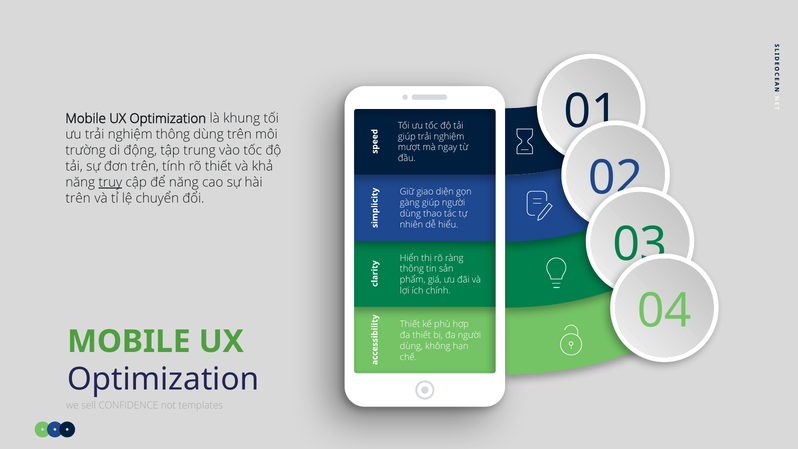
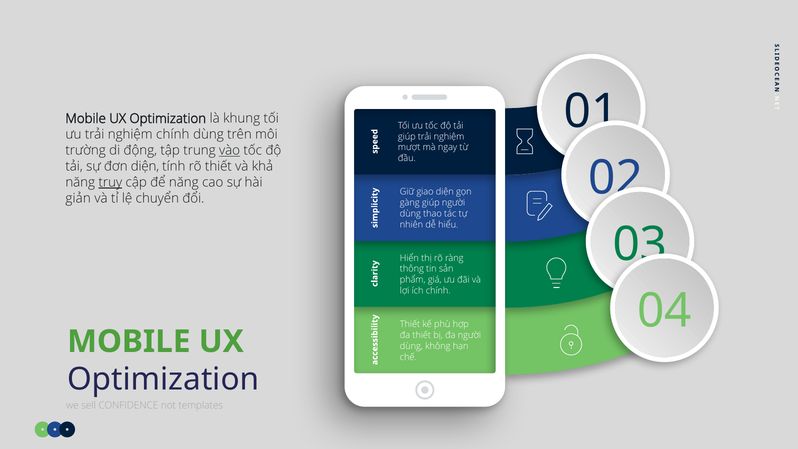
nghiệm thông: thông -> chính
vào underline: none -> present
đơn trên: trên -> diện
trên at (78, 198): trên -> giản
